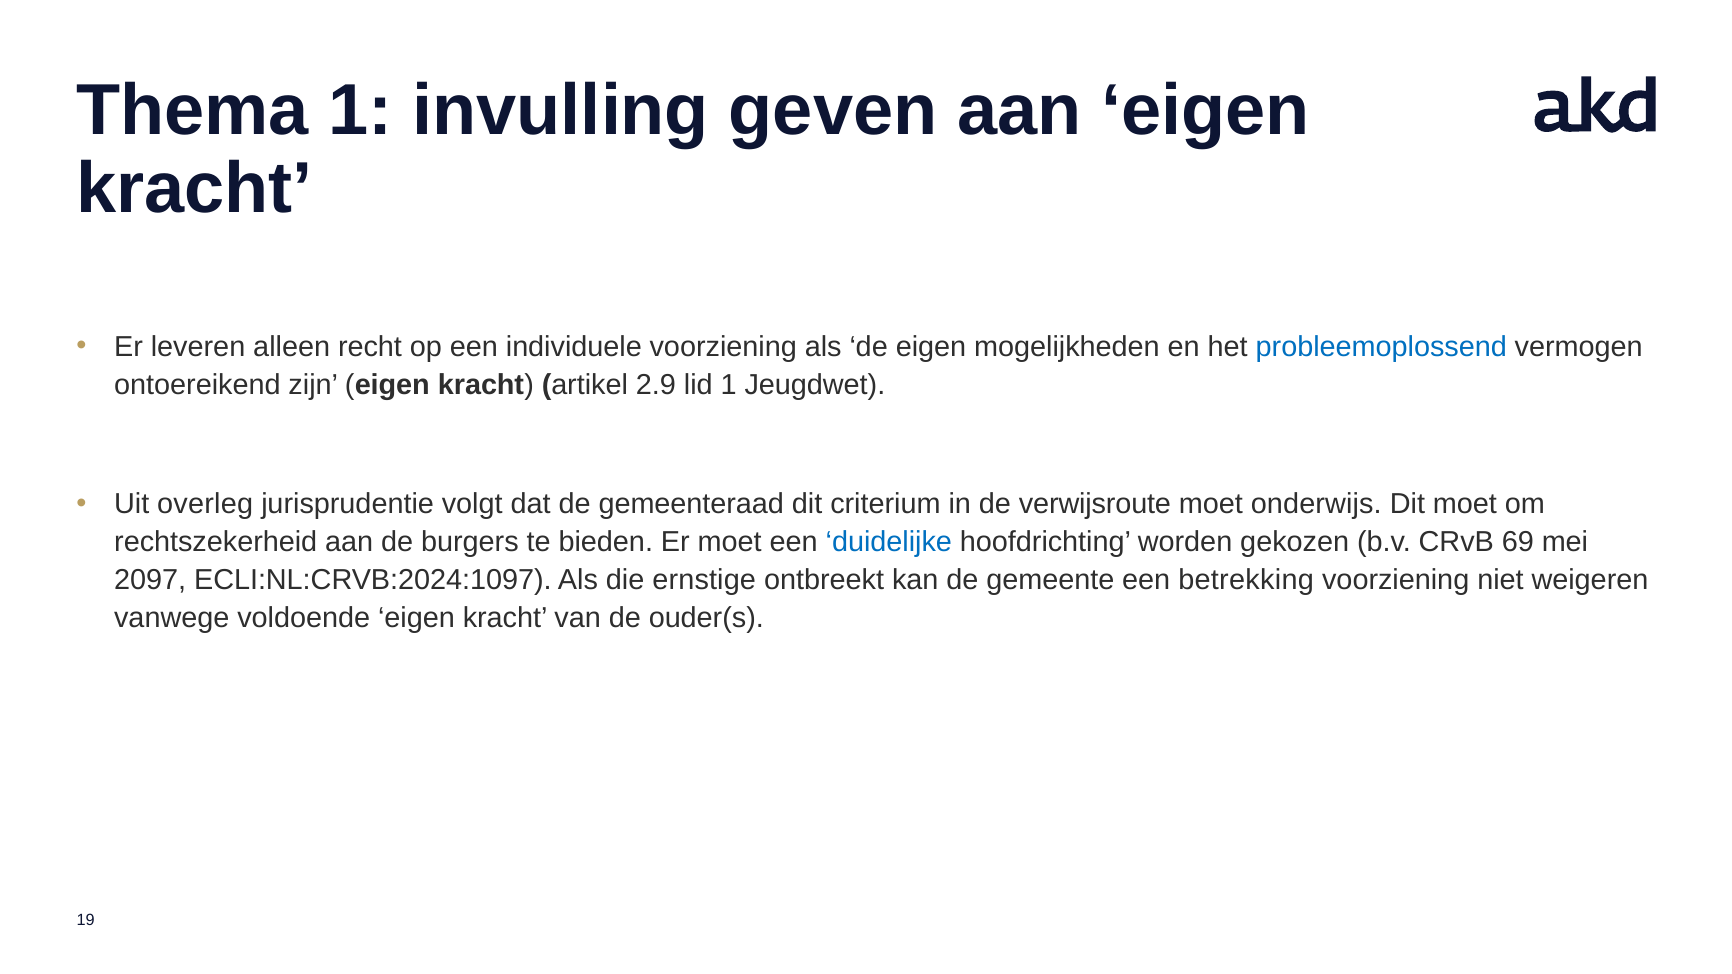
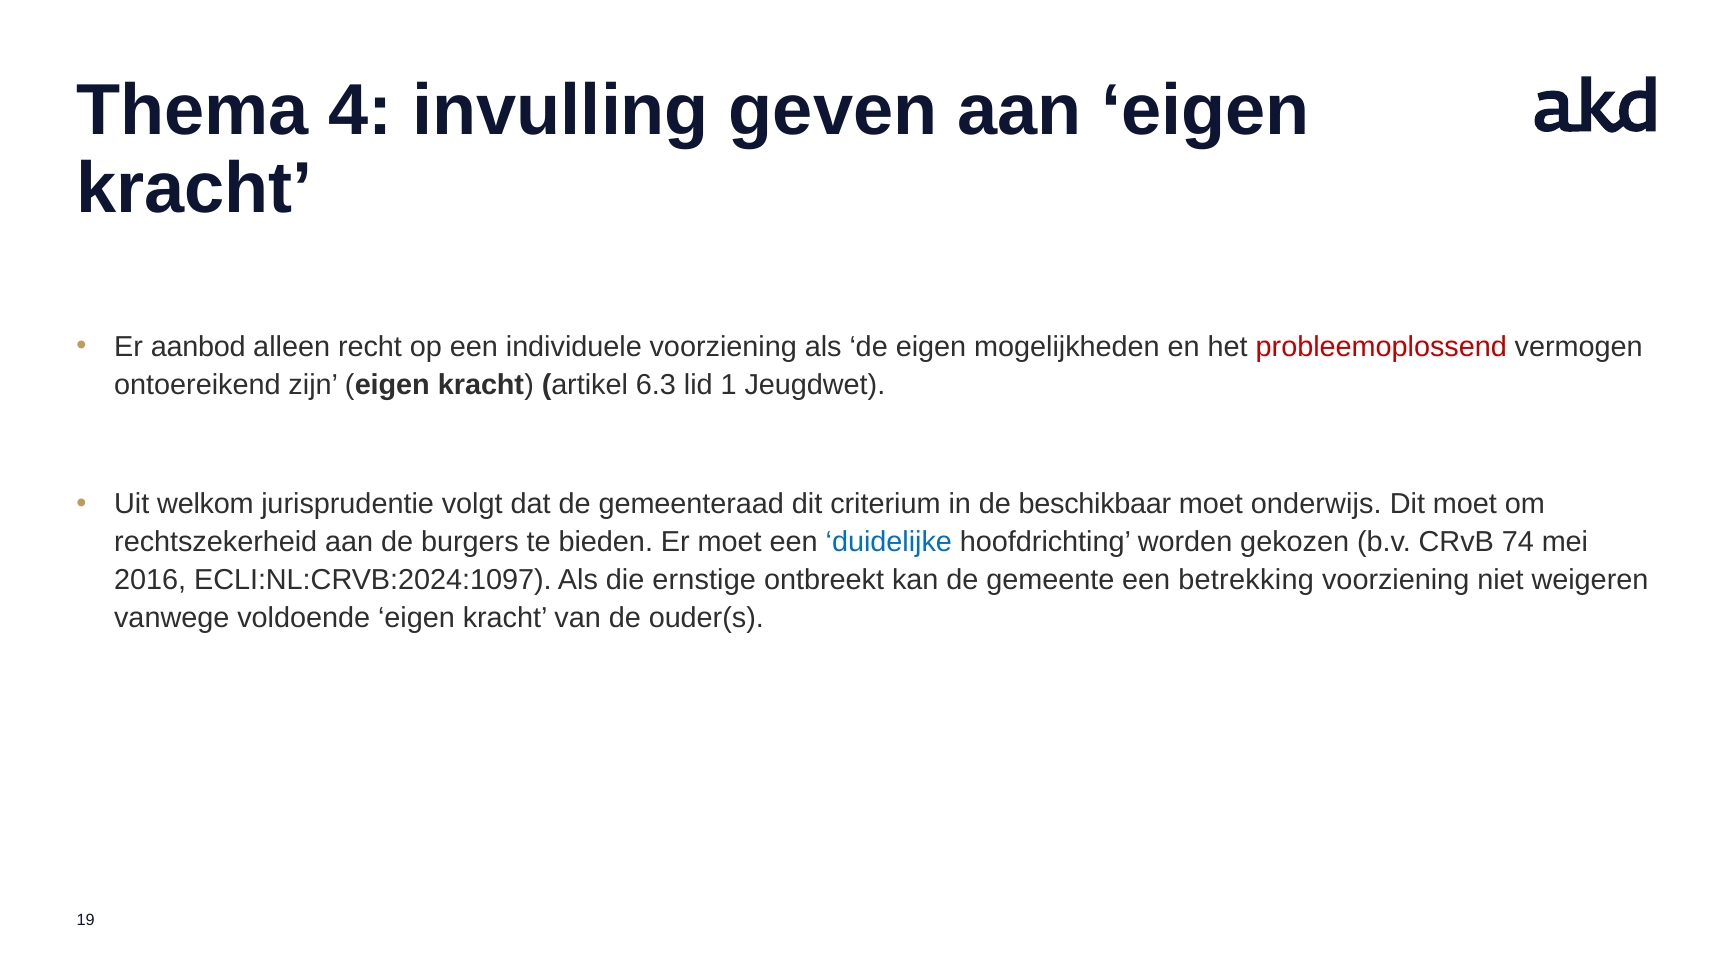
Thema 1: 1 -> 4
leveren: leveren -> aanbod
probleemoplossend colour: blue -> red
2.9: 2.9 -> 6.3
overleg: overleg -> welkom
verwijsroute: verwijsroute -> beschikbaar
69: 69 -> 74
2097: 2097 -> 2016
